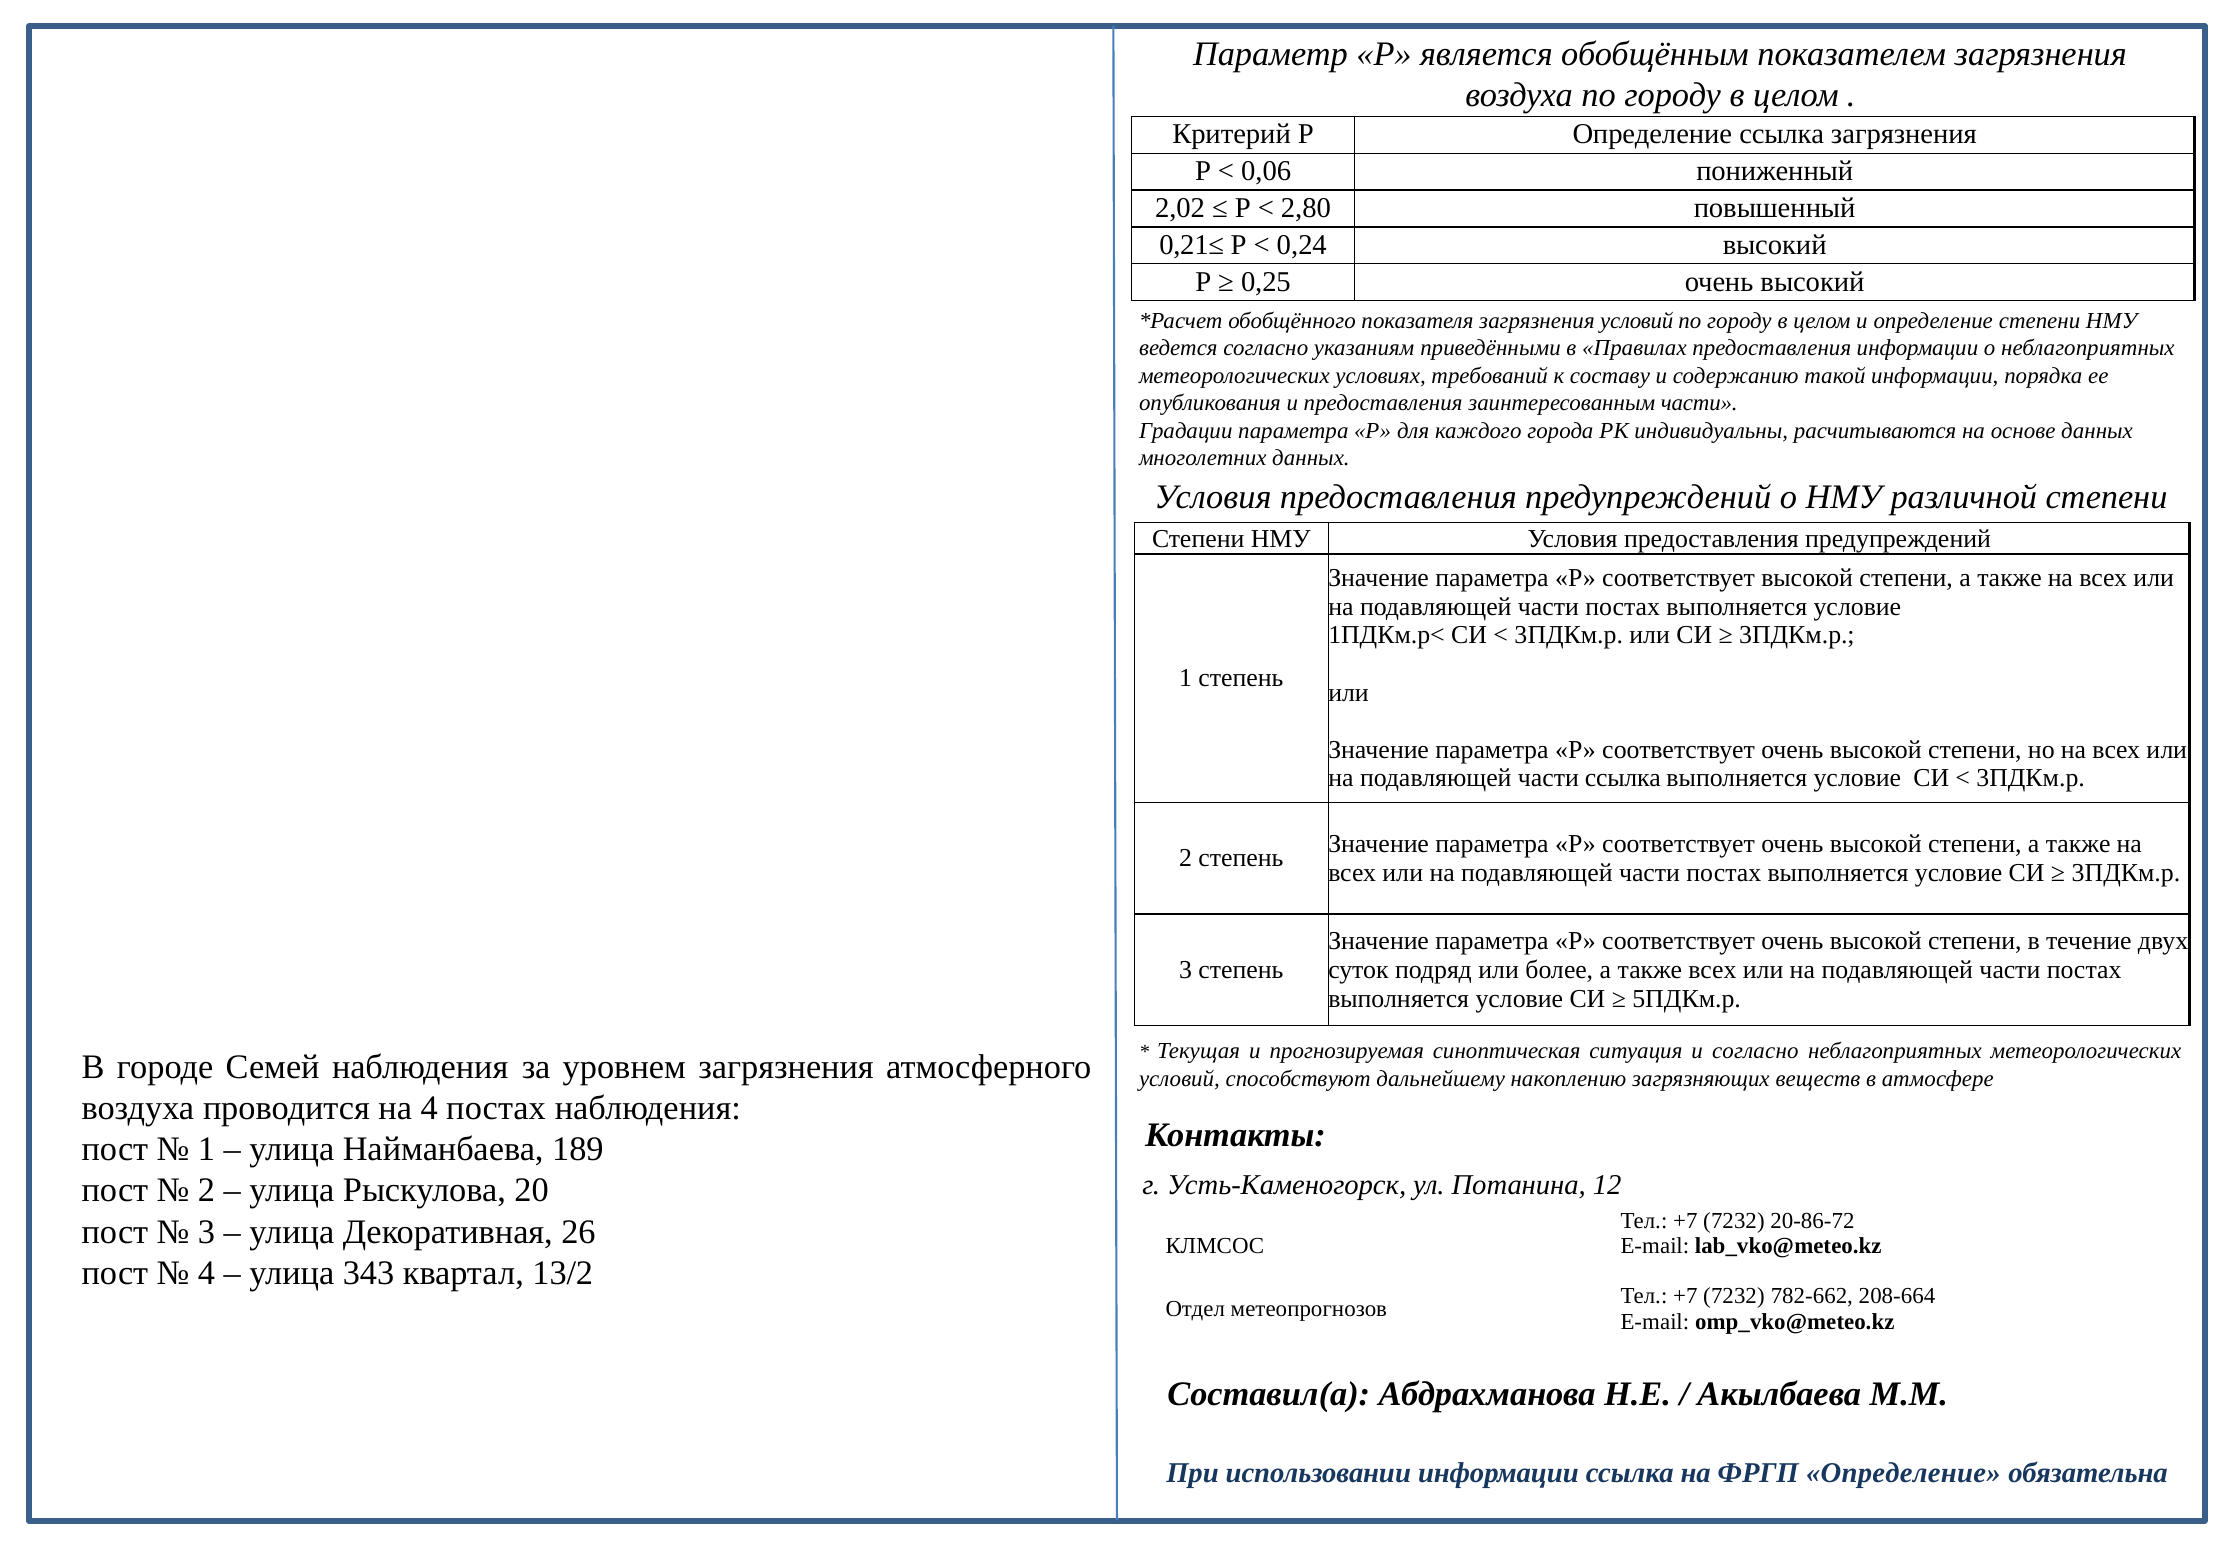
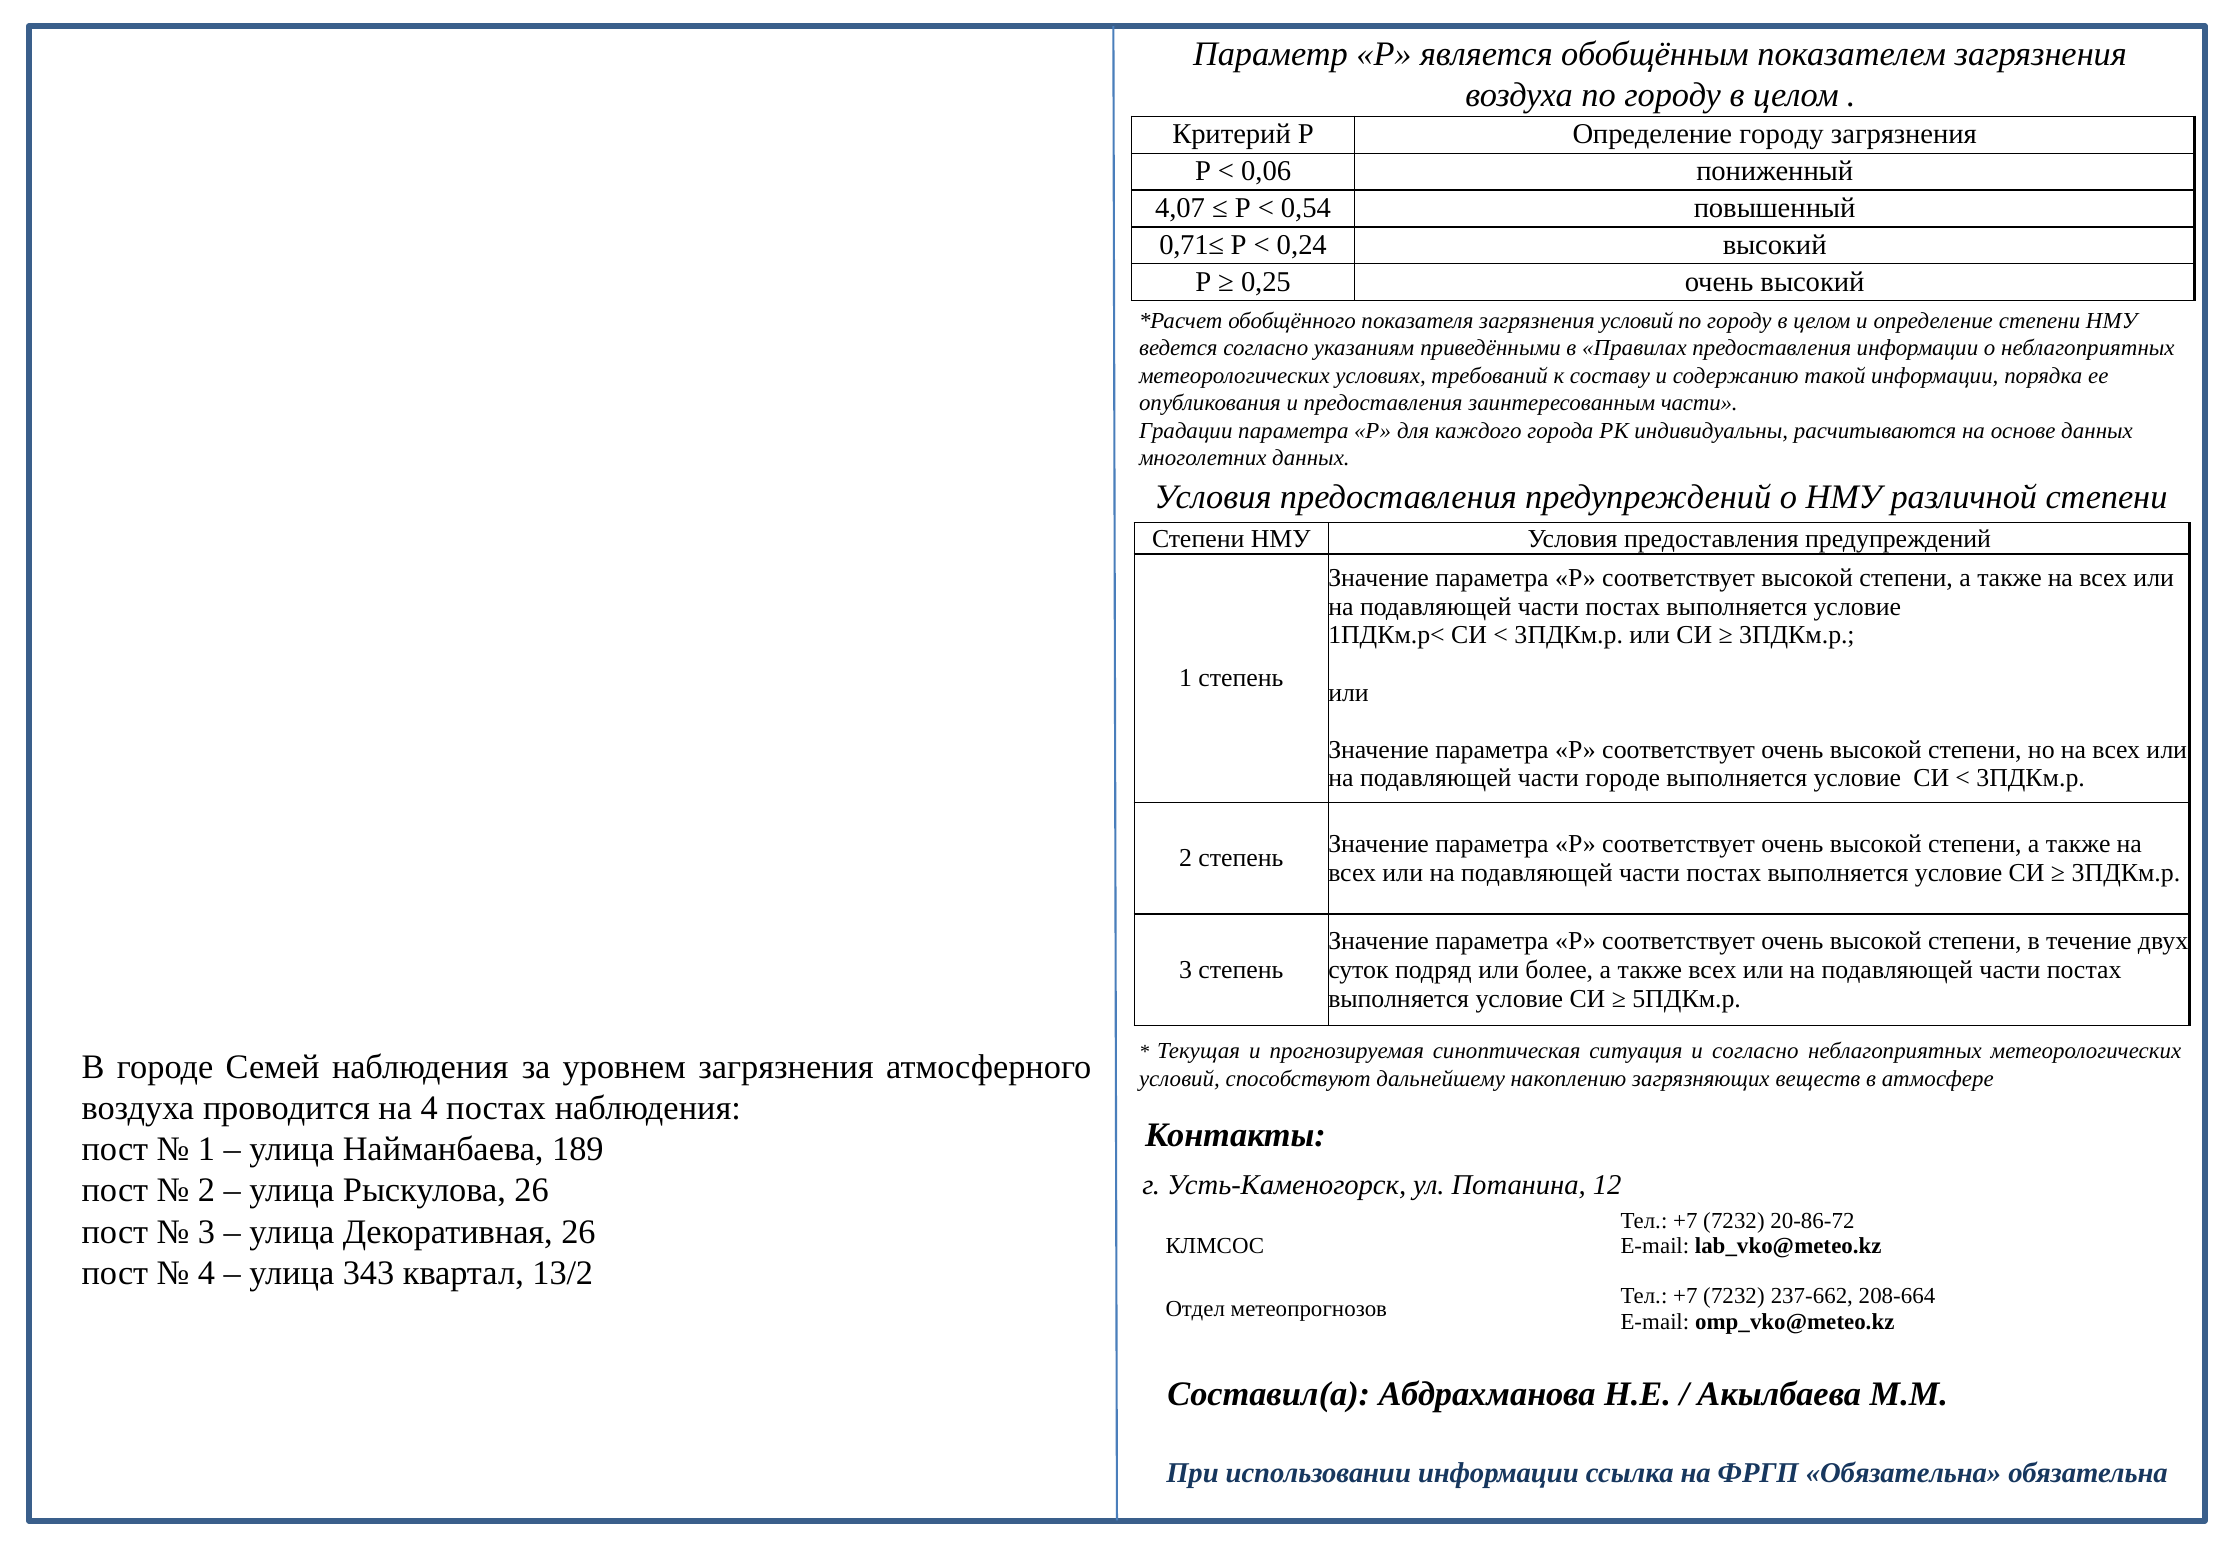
Определение ссылка: ссылка -> городу
2,02: 2,02 -> 4,07
2,80: 2,80 -> 0,54
0,21≤: 0,21≤ -> 0,71≤
части ссылка: ссылка -> городе
Рыскулова 20: 20 -> 26
782-662: 782-662 -> 237-662
ФРГП Определение: Определение -> Обязательна
